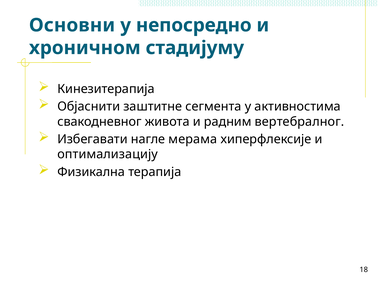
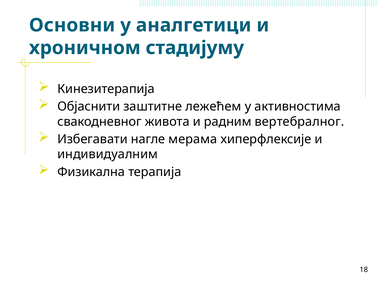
непосредно: непосредно -> аналгетици
сегмента: сегмента -> лежећем
оптимализацију: оптимализацију -> индивидуалним
